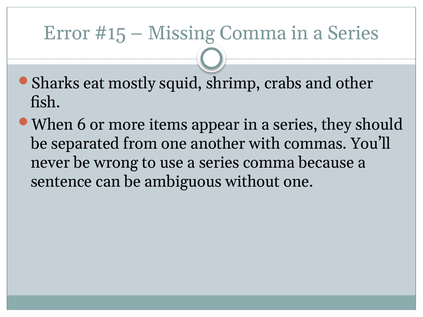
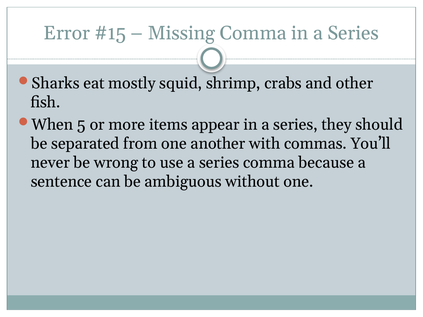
6: 6 -> 5
